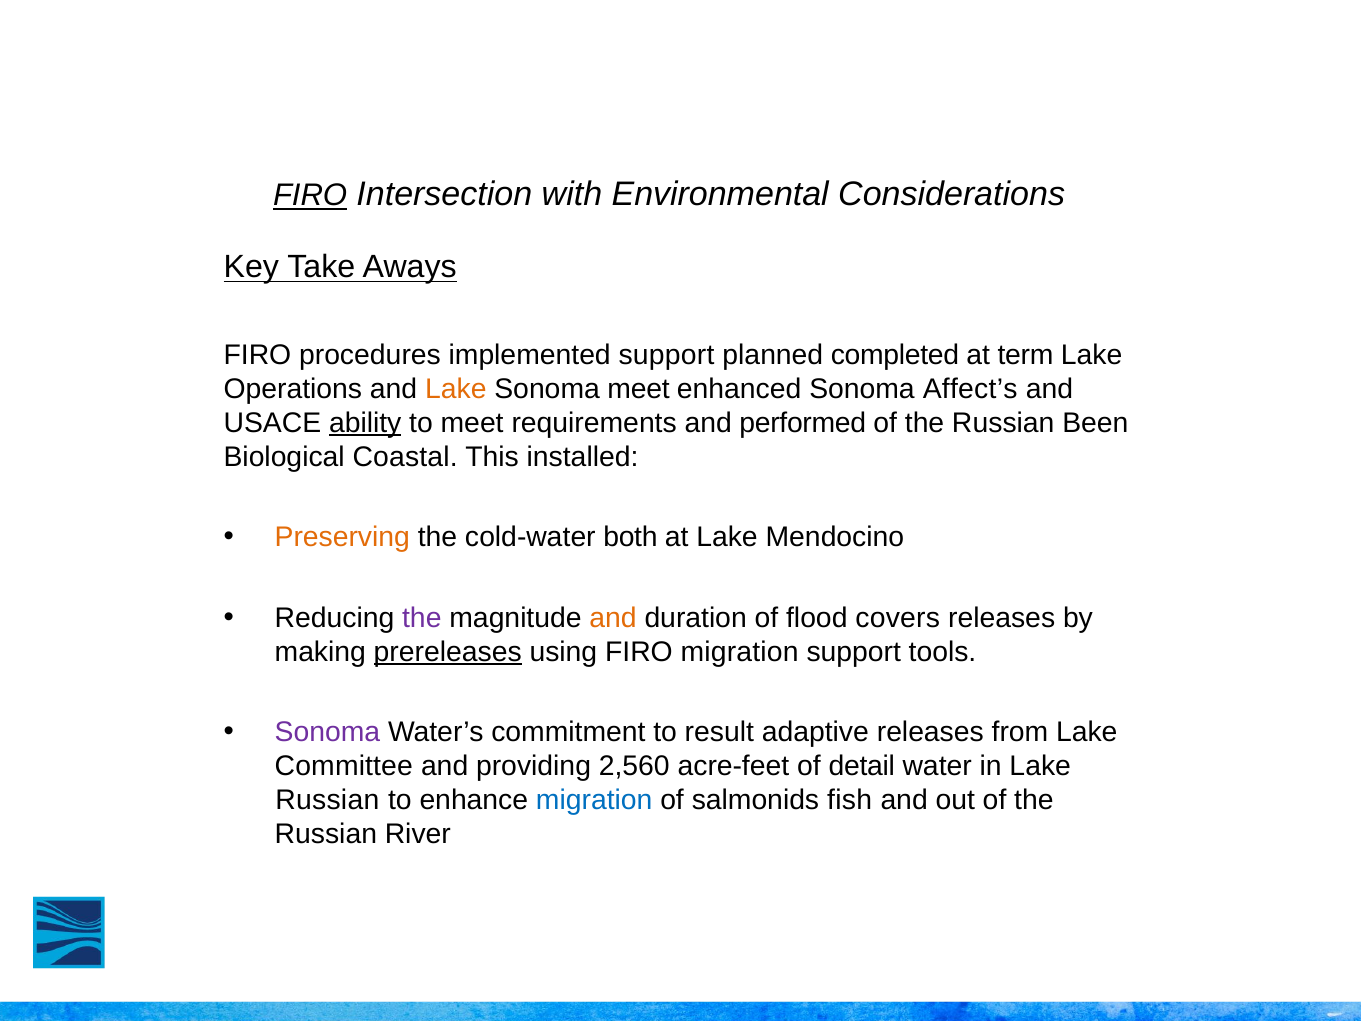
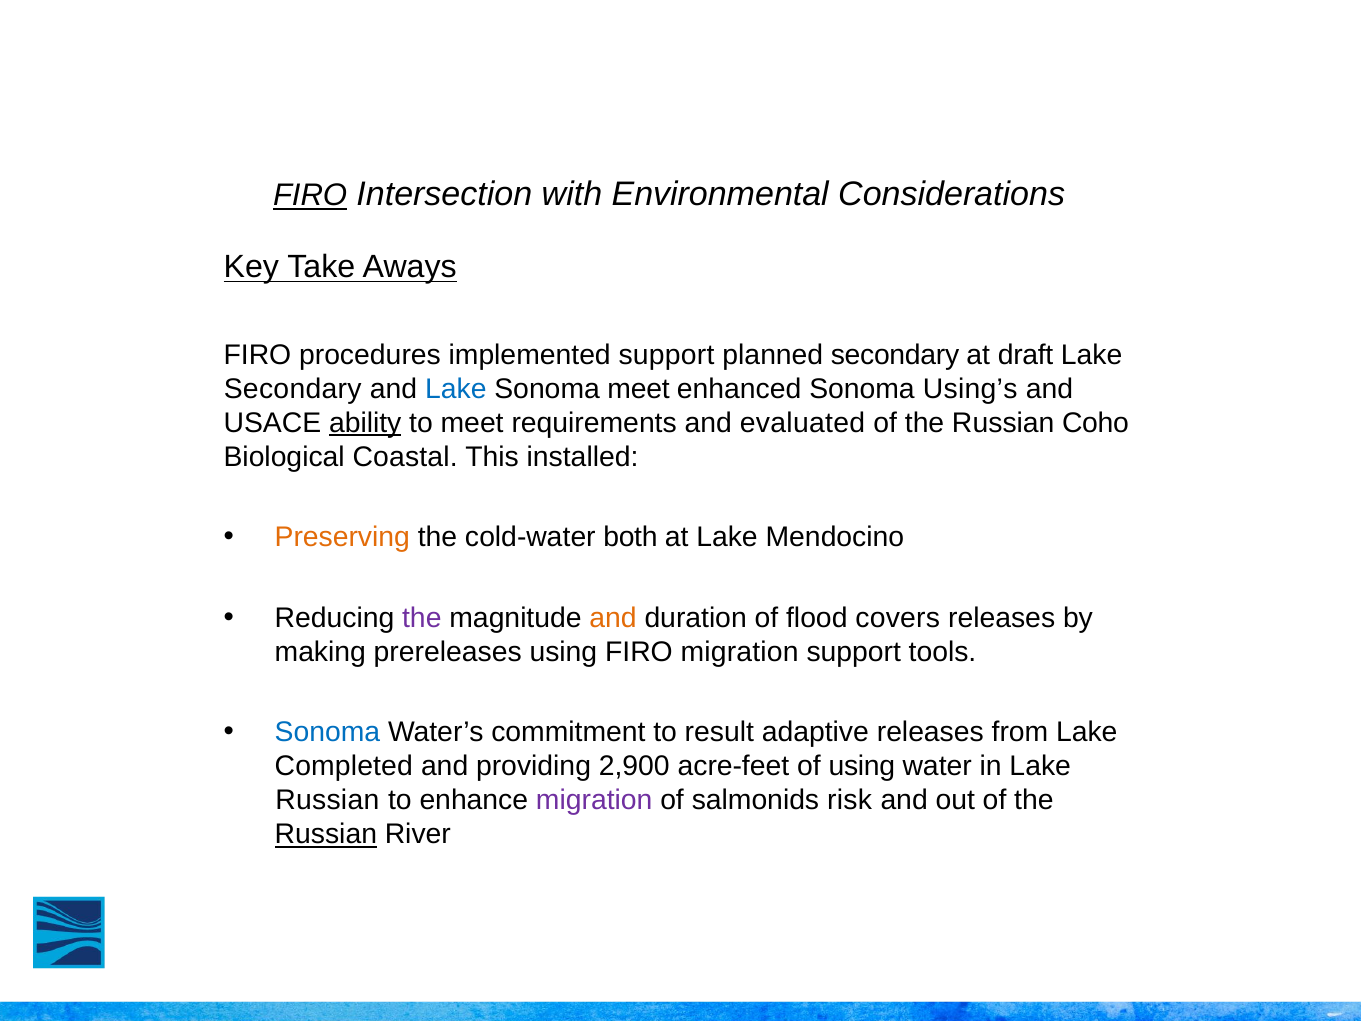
planned completed: completed -> secondary
term: term -> draft
Operations at (293, 389): Operations -> Secondary
Lake at (456, 389) colour: orange -> blue
Affect’s: Affect’s -> Using’s
performed: performed -> evaluated
Been: Been -> Coho
prereleases underline: present -> none
Sonoma at (327, 732) colour: purple -> blue
Committee: Committee -> Completed
2,560: 2,560 -> 2,900
of detail: detail -> using
migration at (594, 800) colour: blue -> purple
fish: fish -> risk
Russian at (326, 834) underline: none -> present
